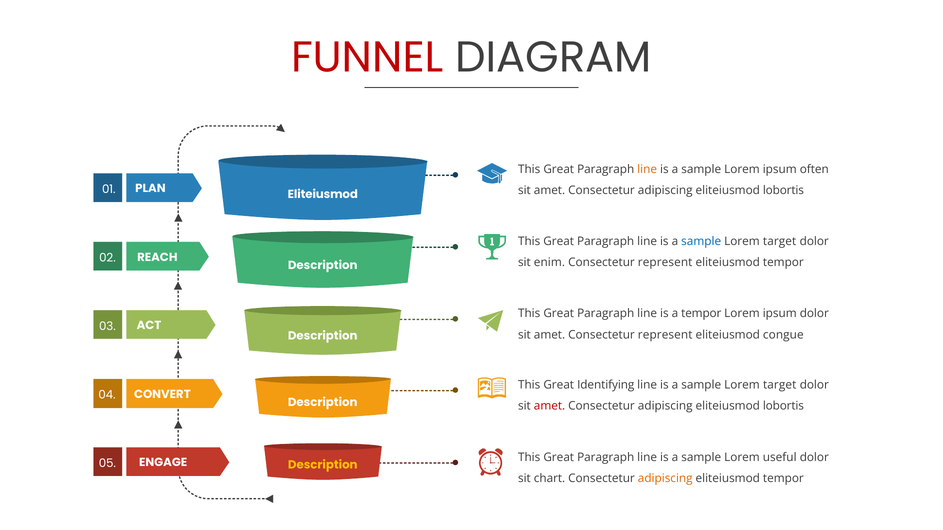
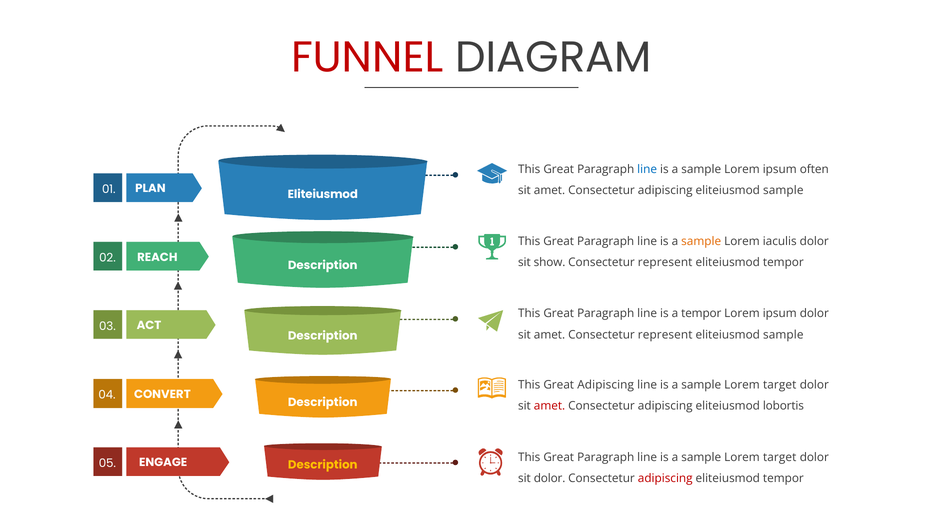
line at (647, 169) colour: orange -> blue
lobortis at (783, 191): lobortis -> sample
sample at (701, 242) colour: blue -> orange
target at (780, 242): target -> iaculis
enim: enim -> show
congue at (783, 335): congue -> sample
Great Identifying: Identifying -> Adipiscing
useful at (780, 458): useful -> target
sit chart: chart -> dolor
adipiscing at (665, 479) colour: orange -> red
